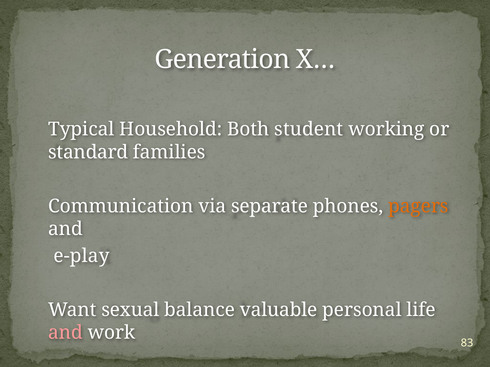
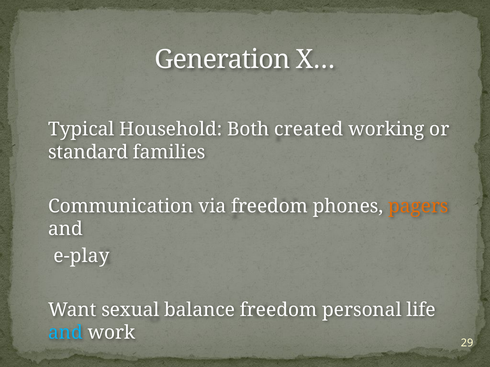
student: student -> created
via separate: separate -> freedom
balance valuable: valuable -> freedom
and at (65, 333) colour: pink -> light blue
83: 83 -> 29
